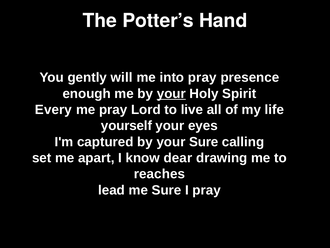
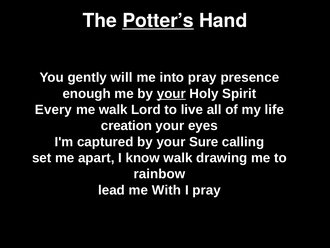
Potter’s underline: none -> present
me pray: pray -> walk
yourself: yourself -> creation
know dear: dear -> walk
reaches: reaches -> rainbow
me Sure: Sure -> With
